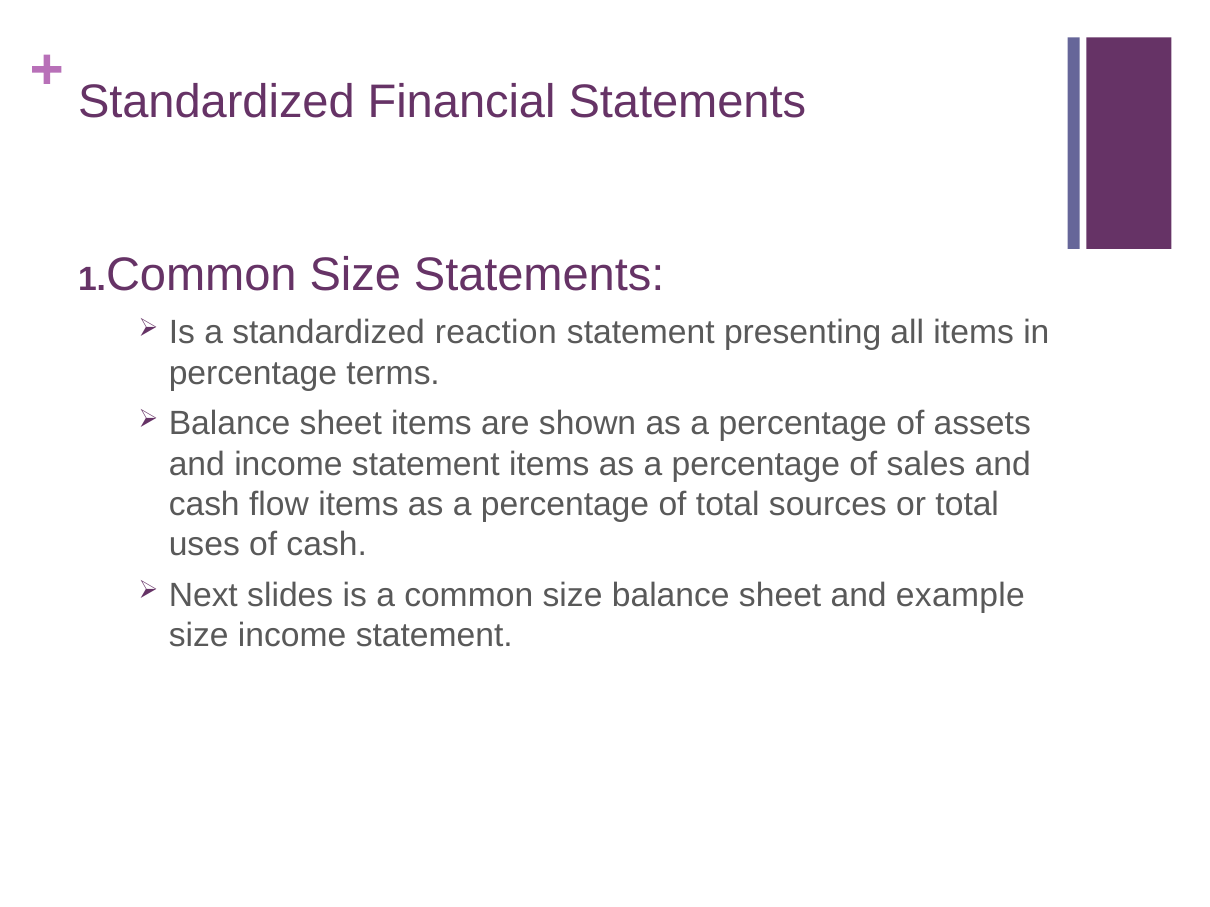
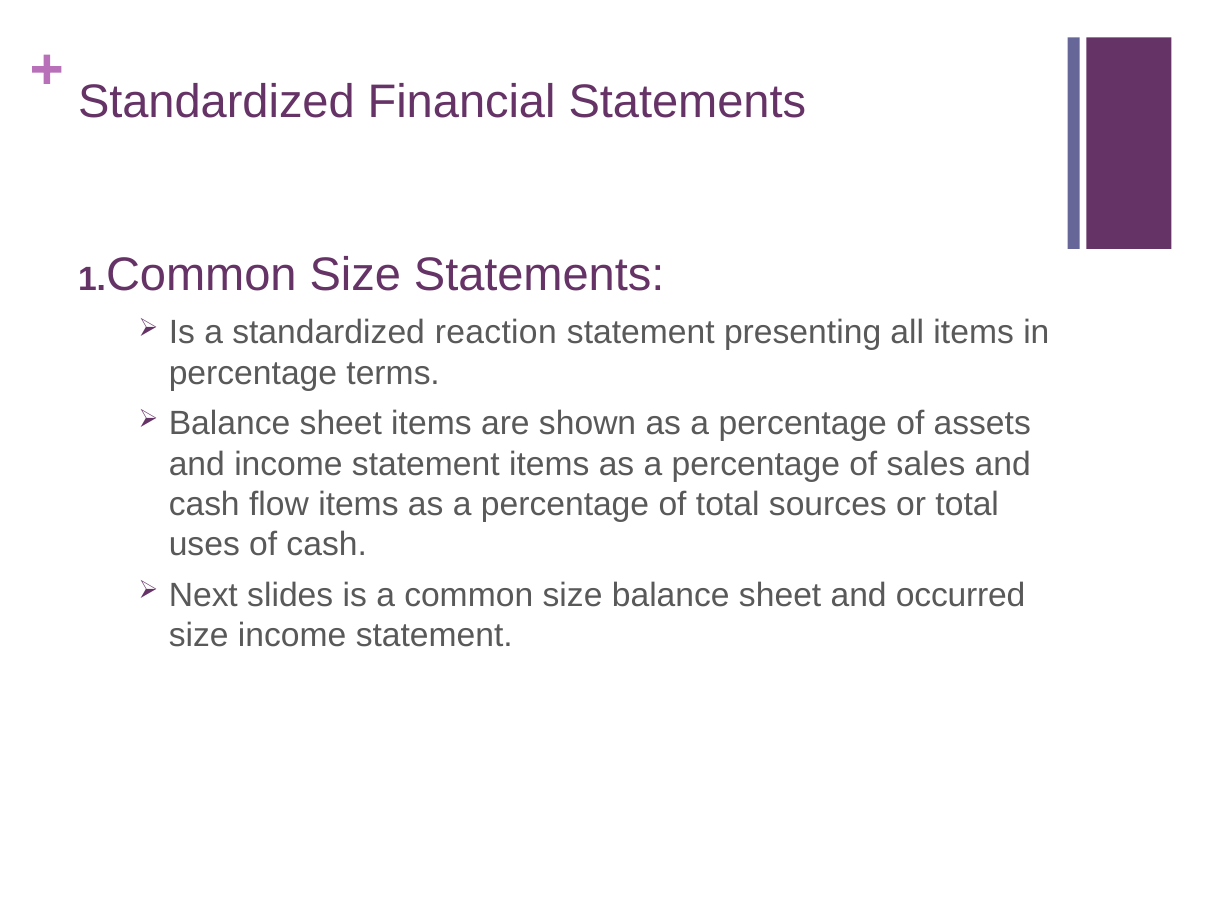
example: example -> occurred
